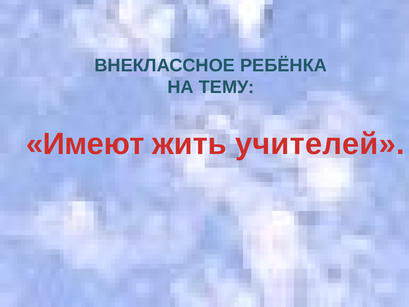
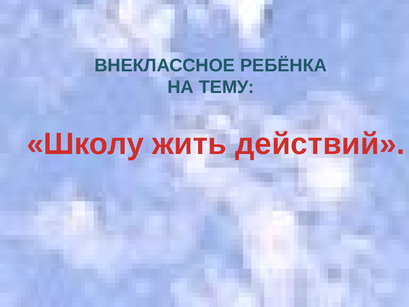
Имеют: Имеют -> Школу
учителей: учителей -> действий
